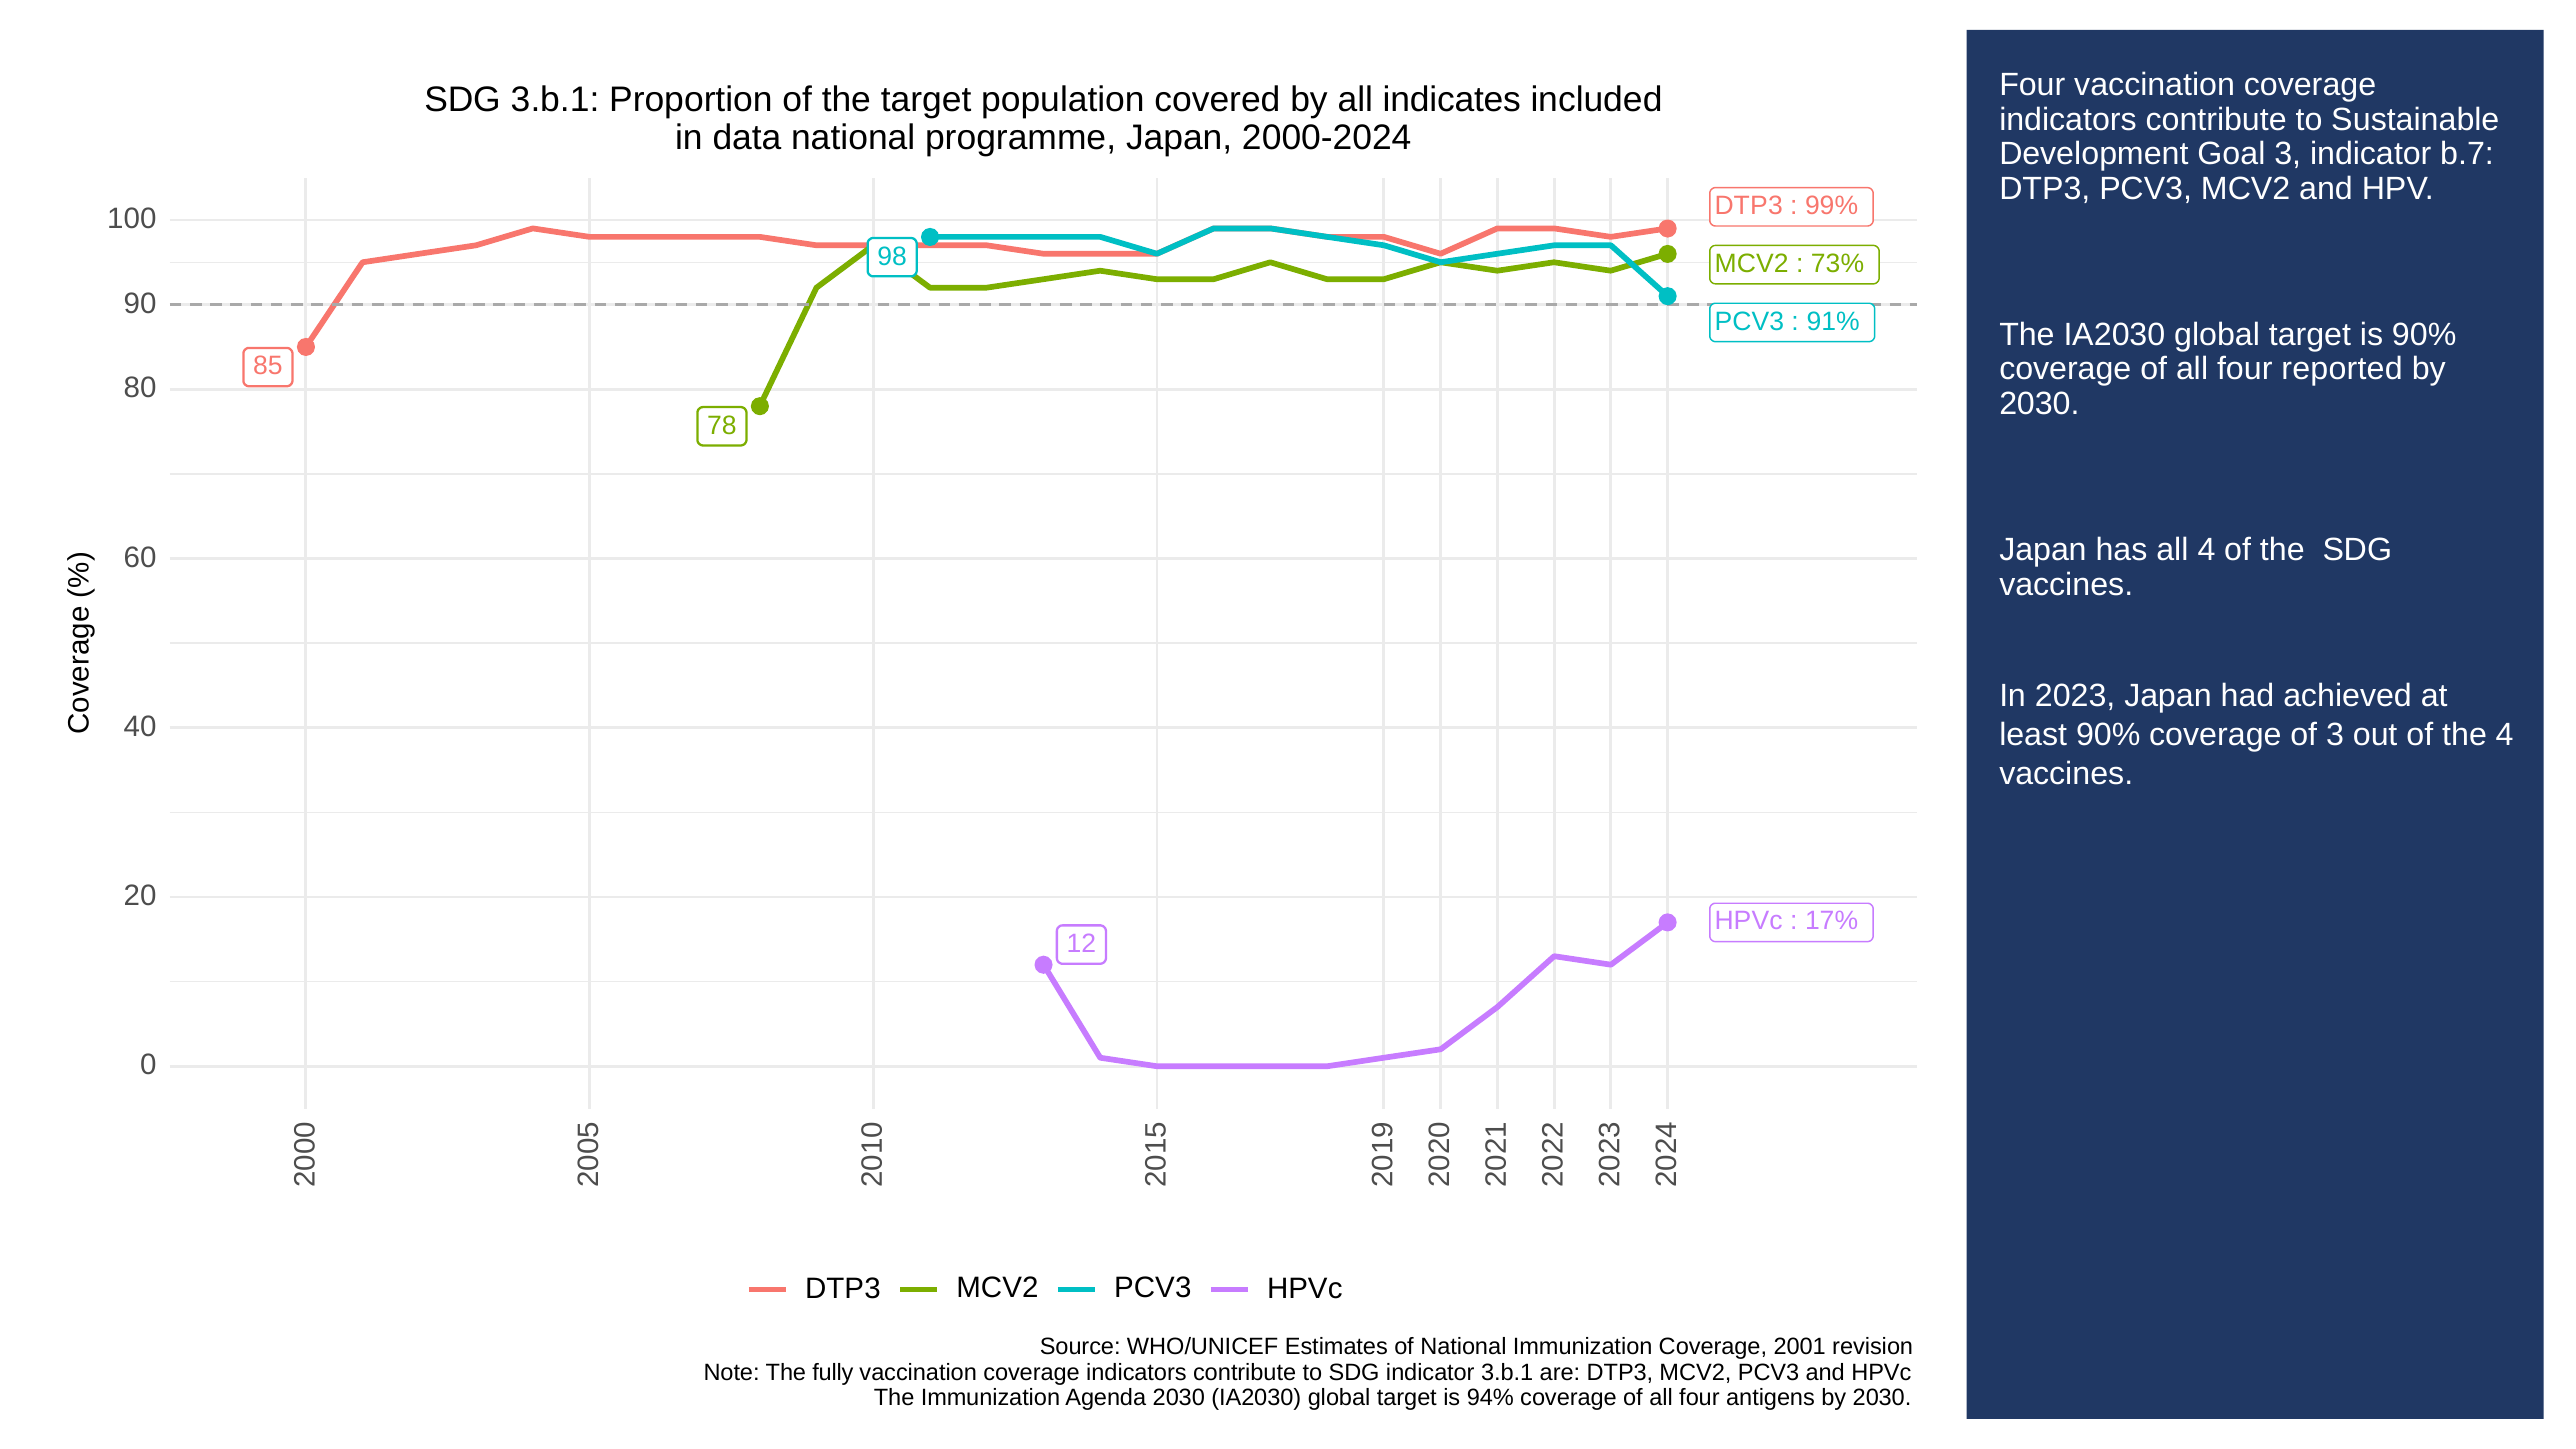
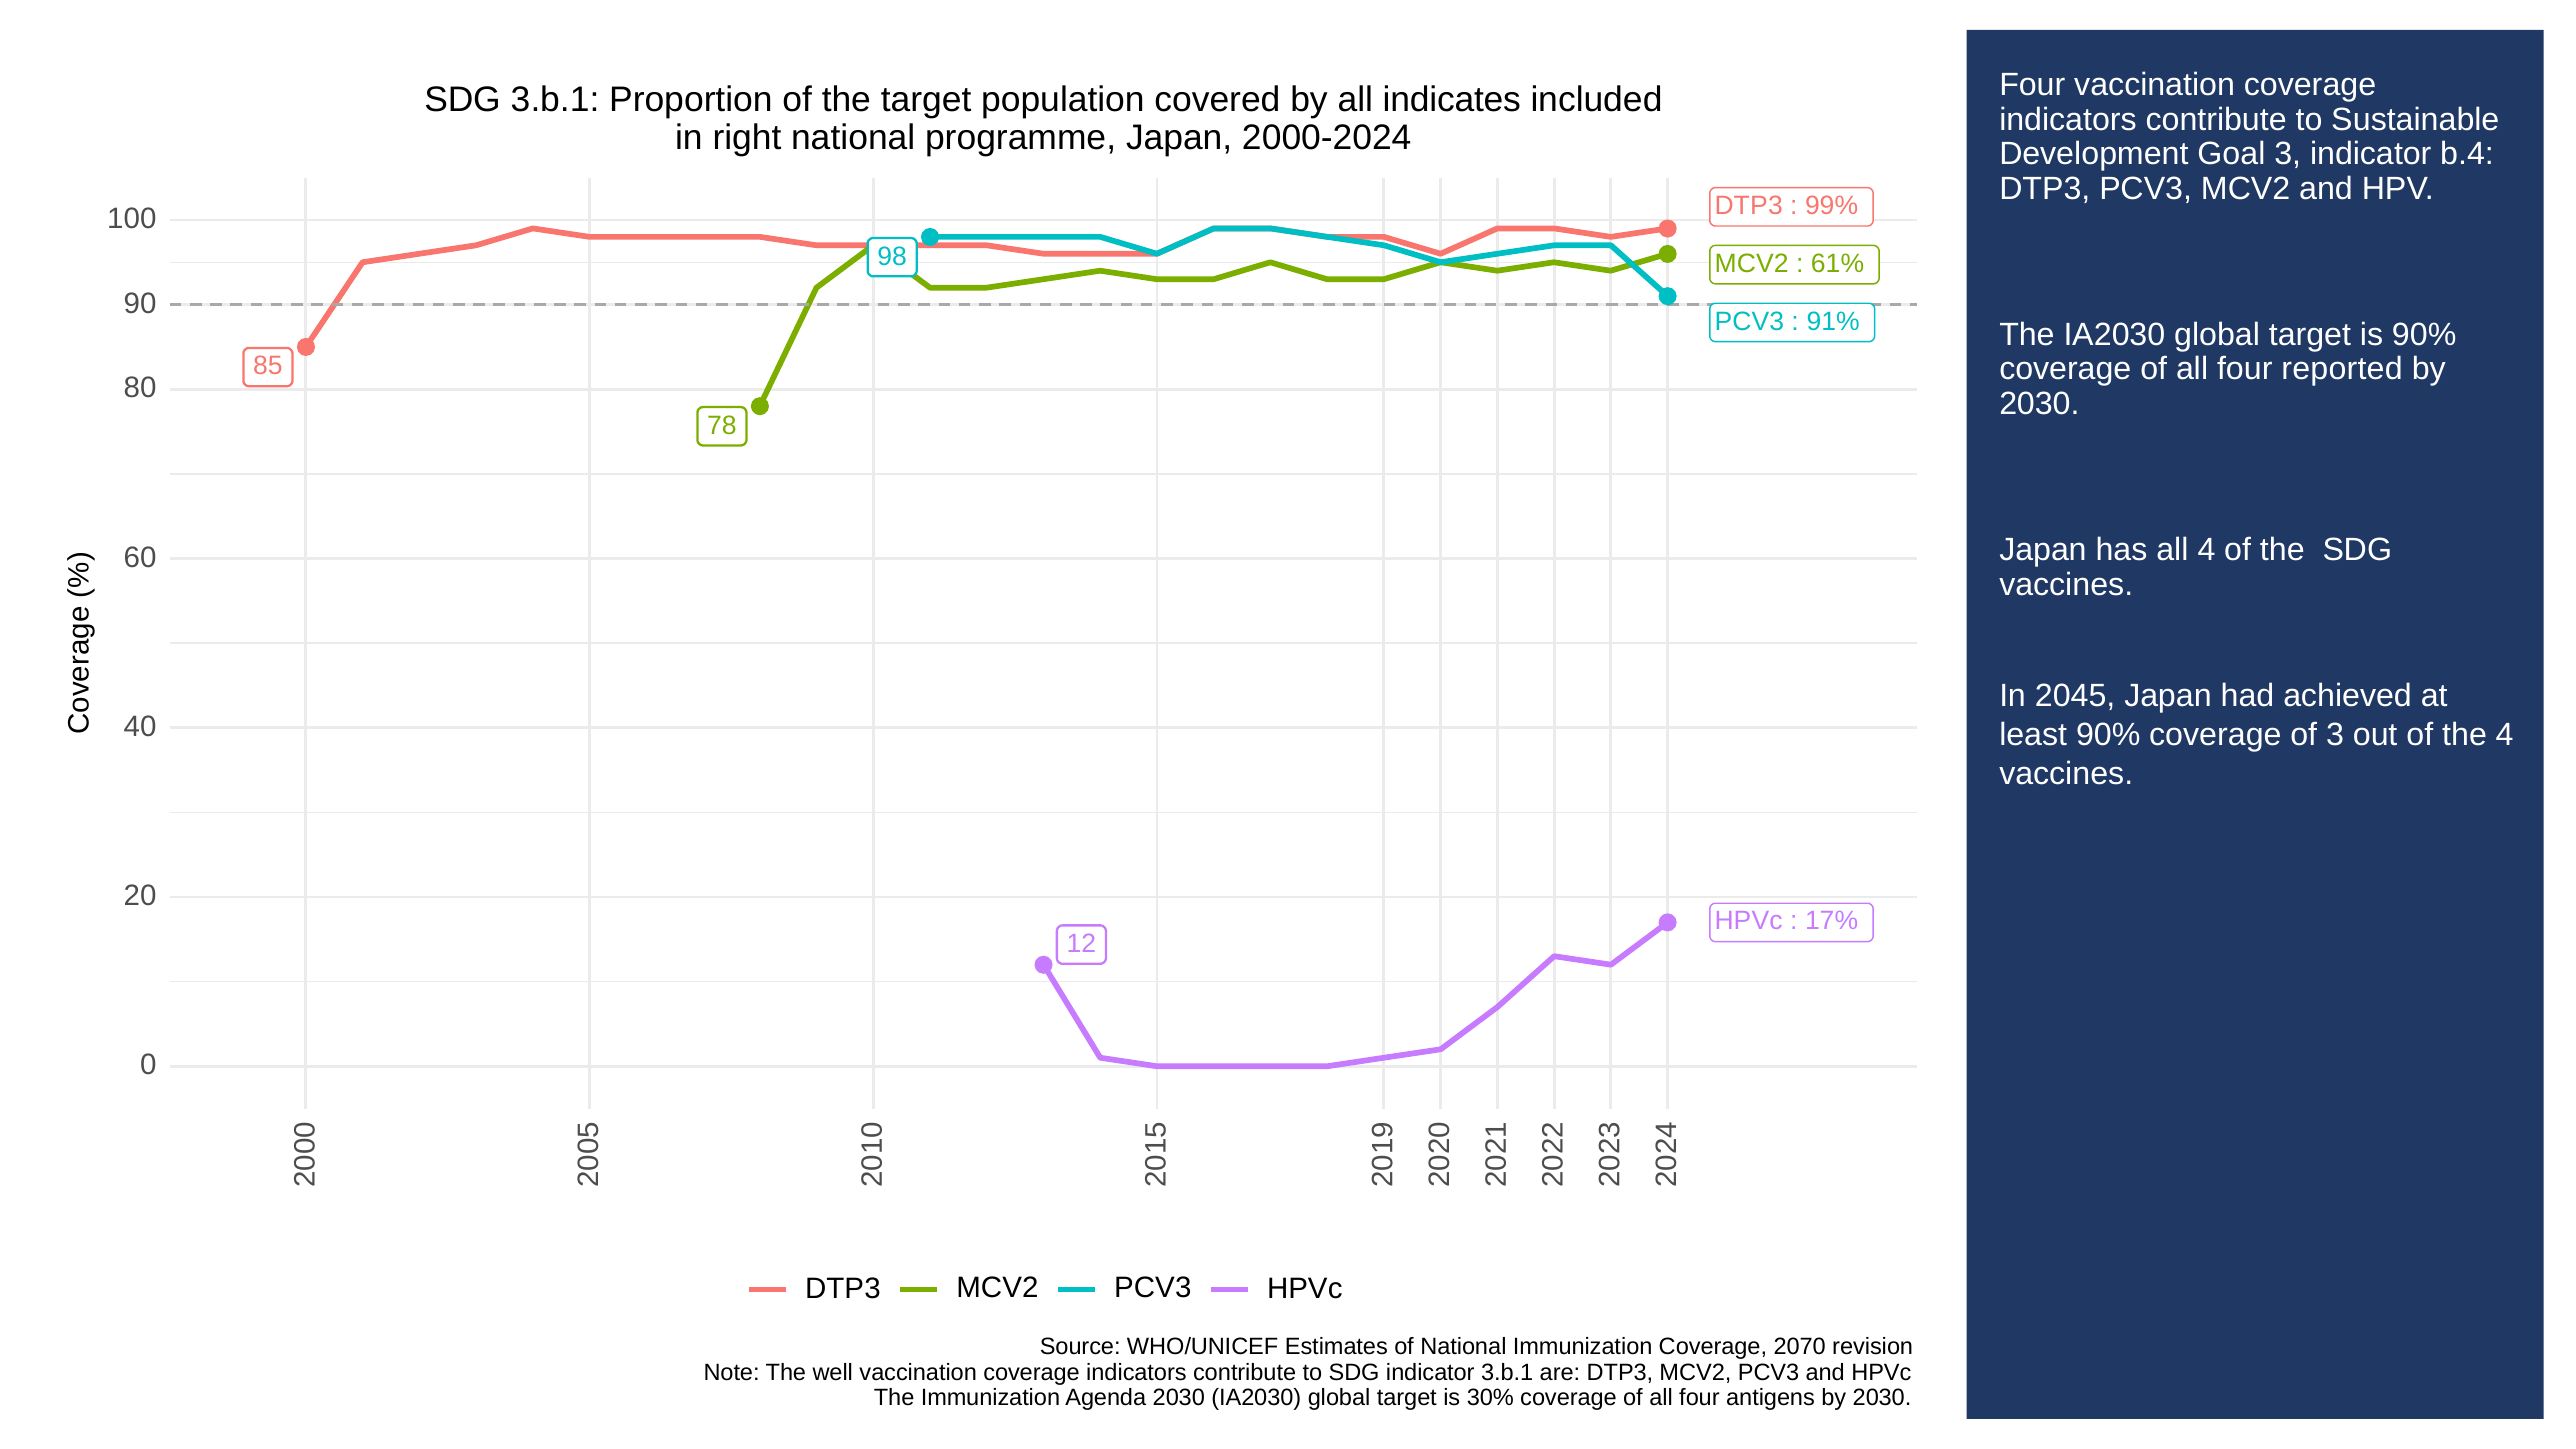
data: data -> right
b.7: b.7 -> b.4
73%: 73% -> 61%
2023: 2023 -> 2045
2001: 2001 -> 2070
fully: fully -> well
94%: 94% -> 30%
